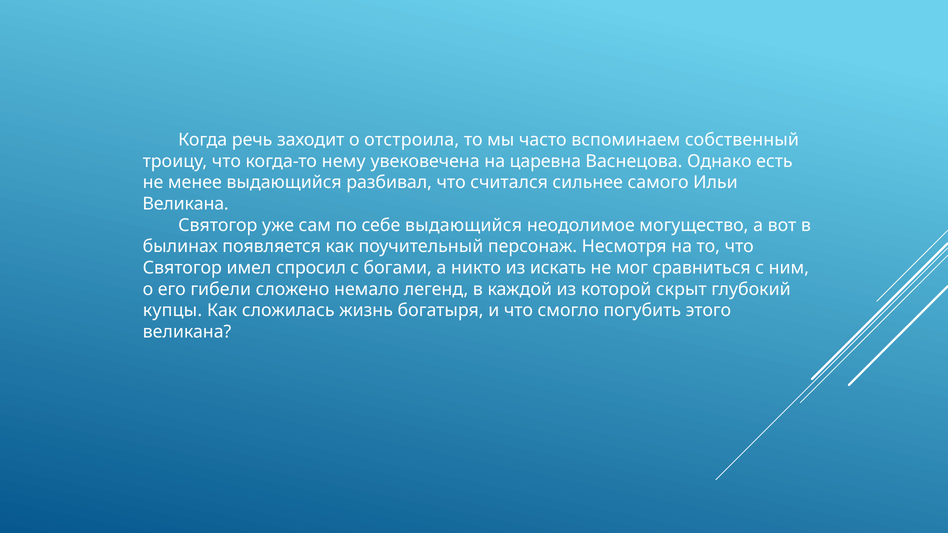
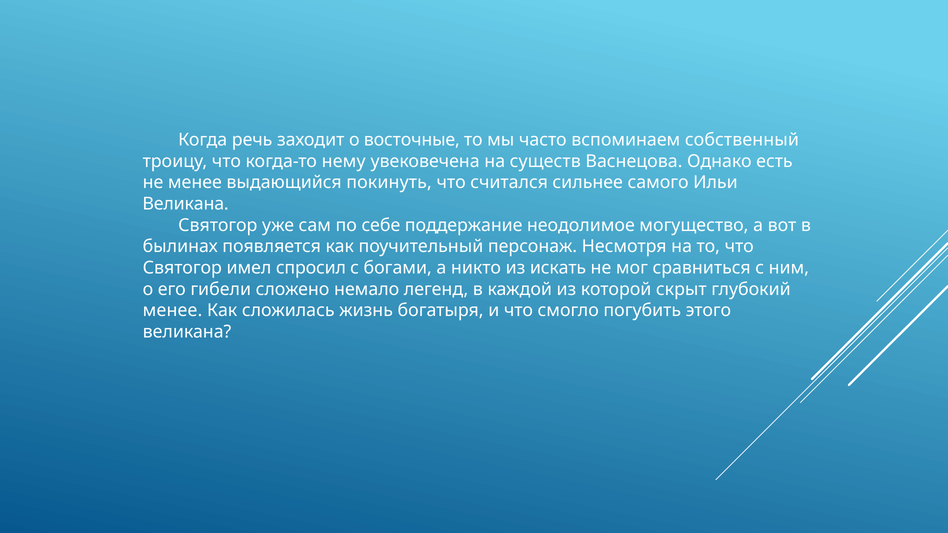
отстроила: отстроила -> восточные
царевна: царевна -> существ
разбивал: разбивал -> покинуть
себе выдающийся: выдающийся -> поддержание
купцы at (173, 311): купцы -> менее
